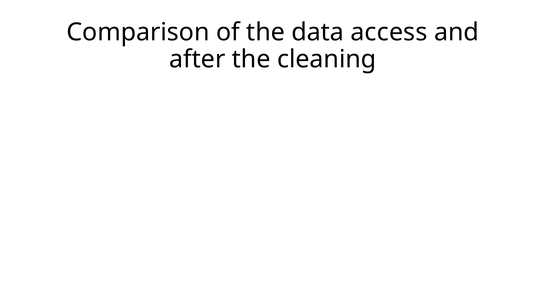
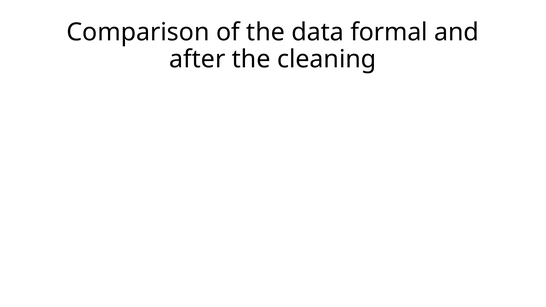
access: access -> formal
